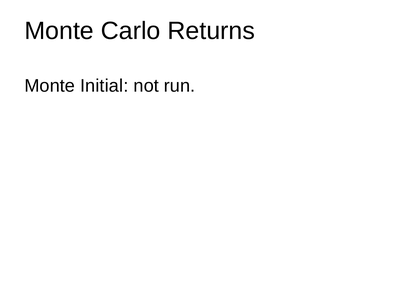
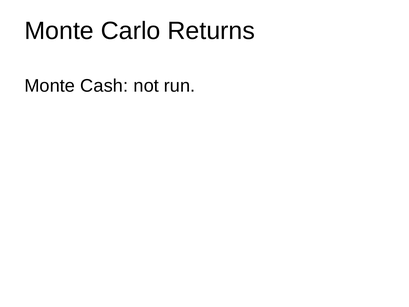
Initial: Initial -> Cash
